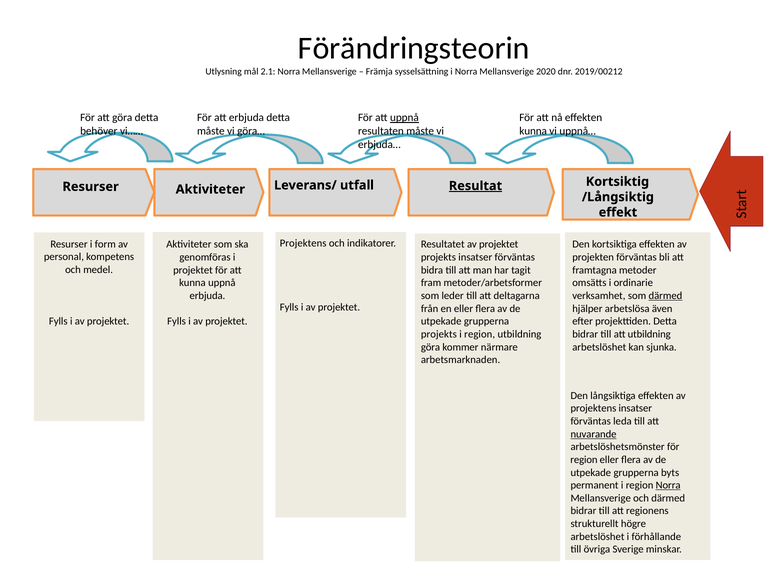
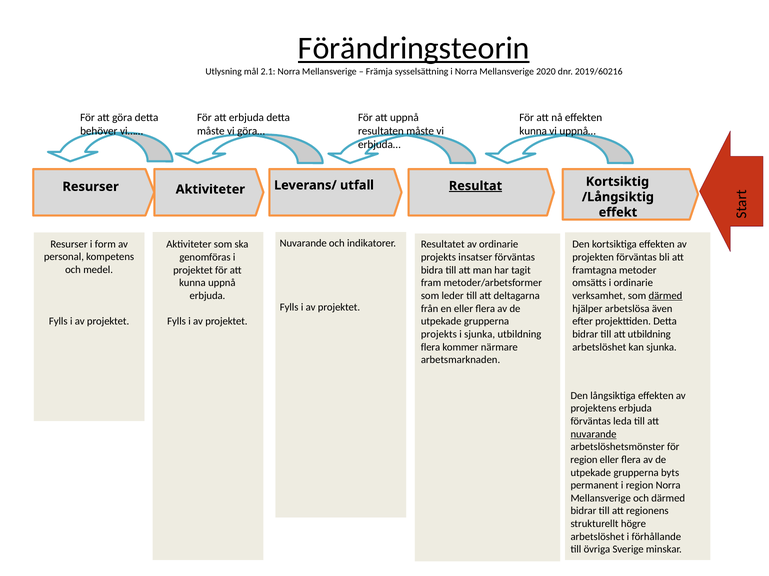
Förändringsteorin underline: none -> present
2019/00212: 2019/00212 -> 2019/60216
uppnå at (404, 118) underline: present -> none
Projektens at (303, 243): Projektens -> Nuvarande
Resultatet av projektet: projektet -> ordinarie
region at (480, 335): region -> sjunka
göra at (430, 347): göra -> flera
projektens insatser: insatser -> erbjuda
Norra at (668, 486) underline: present -> none
